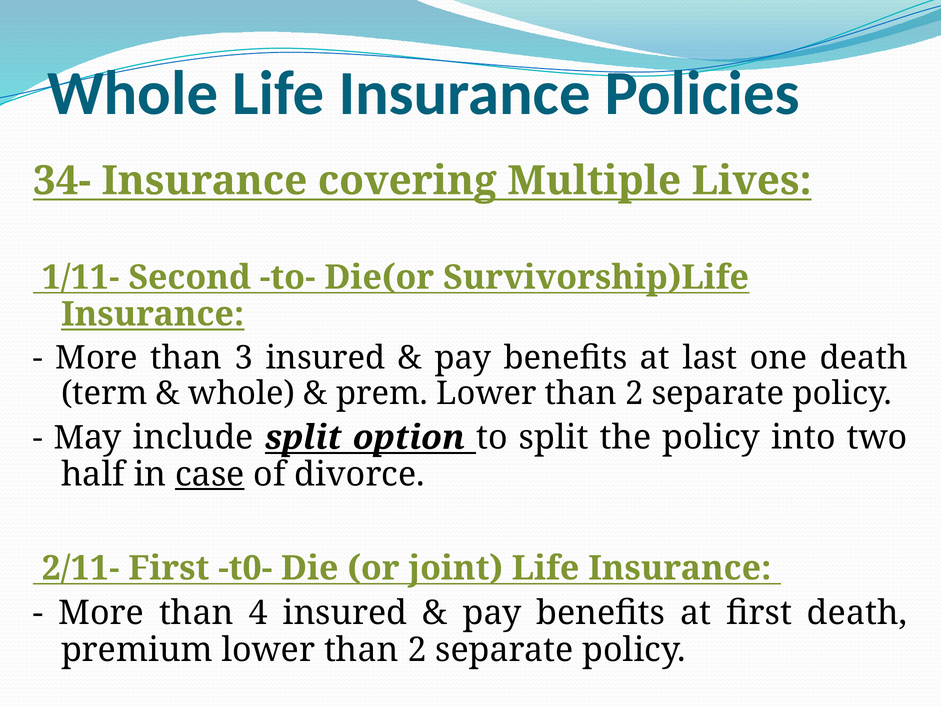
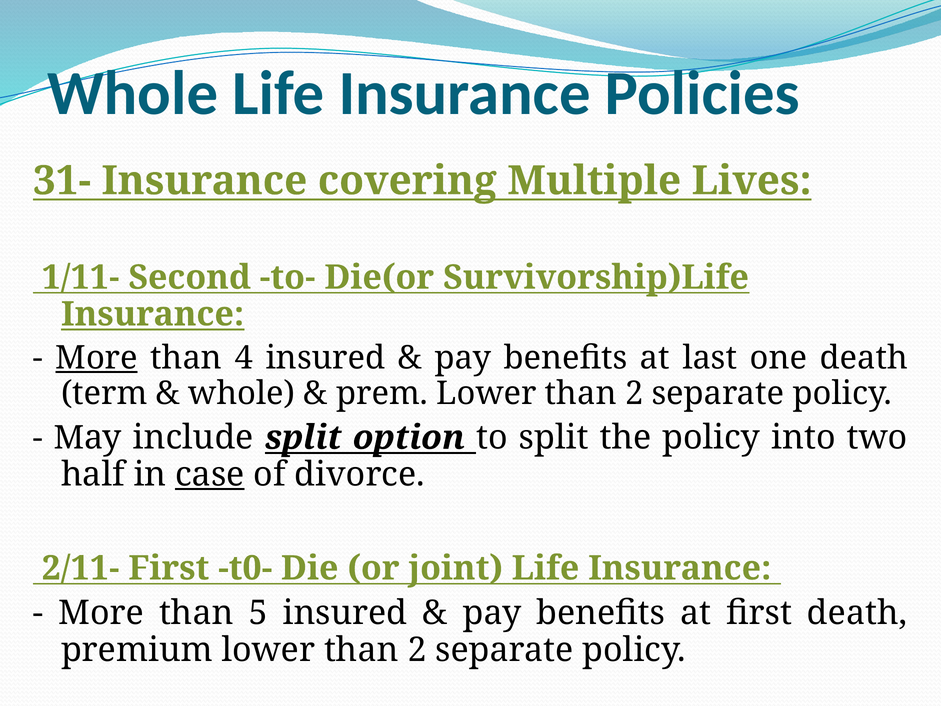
34-: 34- -> 31-
More at (97, 358) underline: none -> present
3: 3 -> 4
4: 4 -> 5
